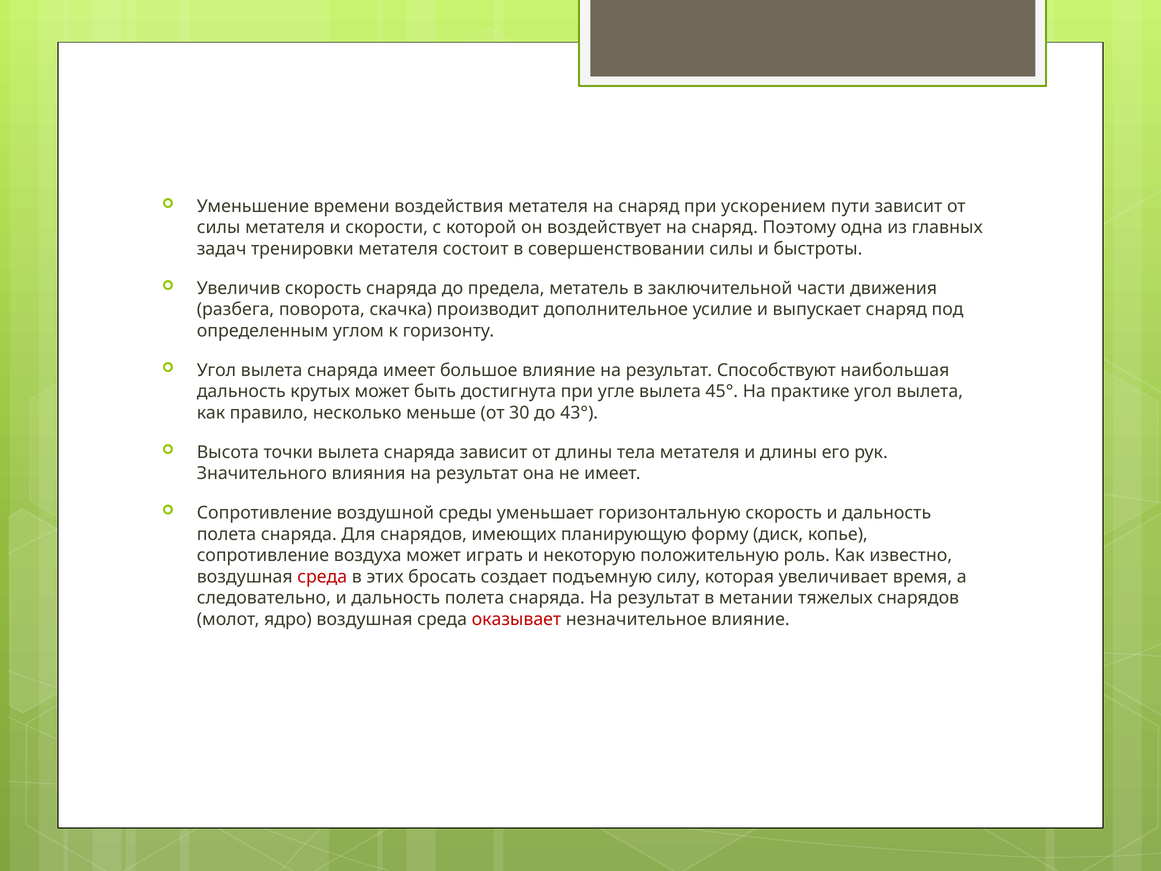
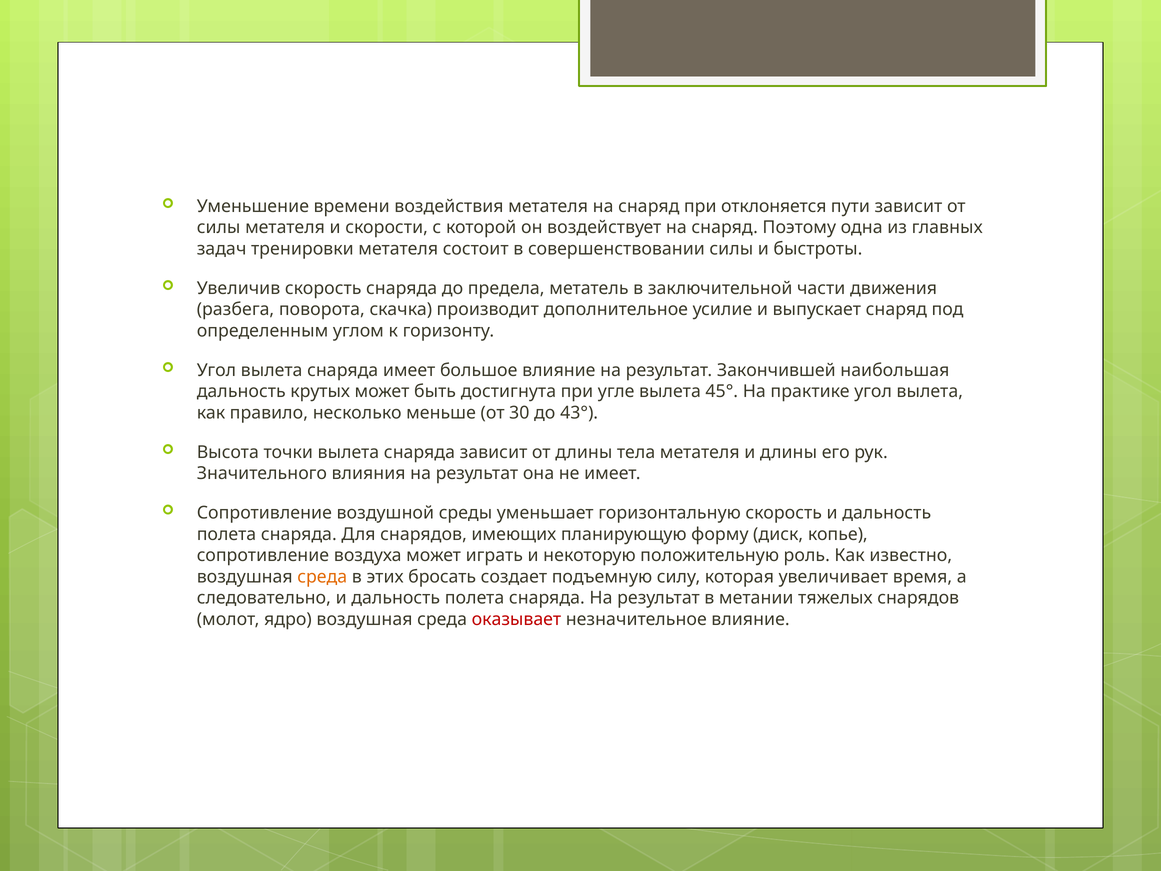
ускорением: ускорением -> отклоняется
Способствуют: Способствуют -> Закончившей
среда at (322, 577) colour: red -> orange
